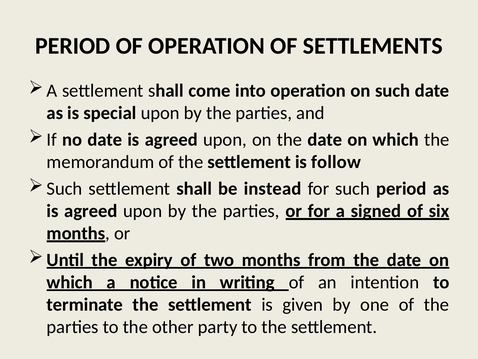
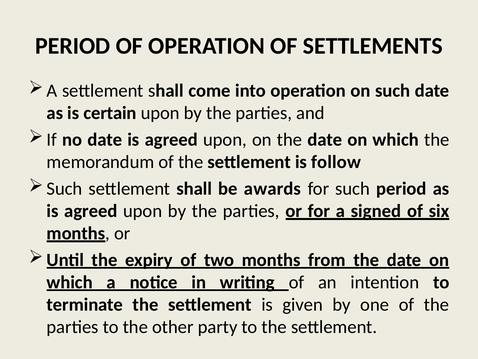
special: special -> certain
instead: instead -> awards
